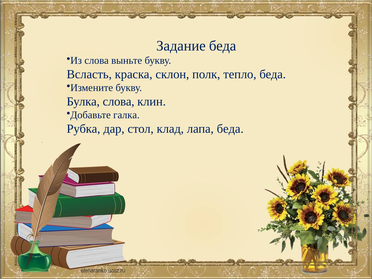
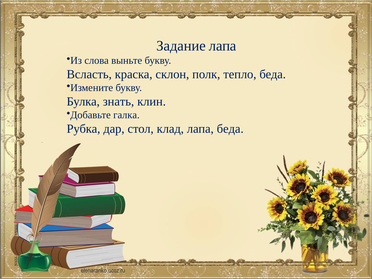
Задание беда: беда -> лапа
Булка слова: слова -> знать
